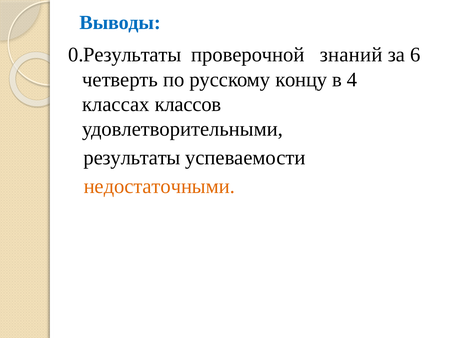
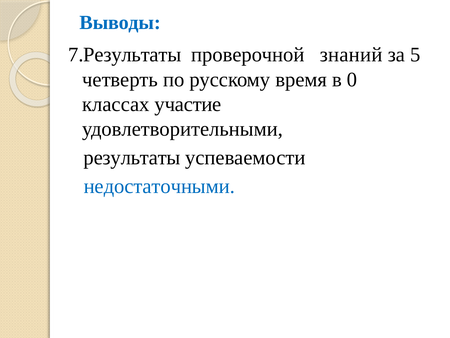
0.Результаты: 0.Результаты -> 7.Результаты
6: 6 -> 5
концу: концу -> время
4: 4 -> 0
классов: классов -> участие
недостаточными colour: orange -> blue
